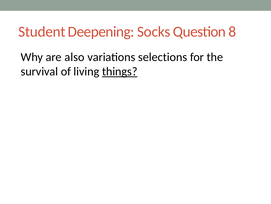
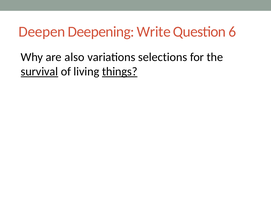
Student: Student -> Deepen
Socks: Socks -> Write
8: 8 -> 6
survival underline: none -> present
